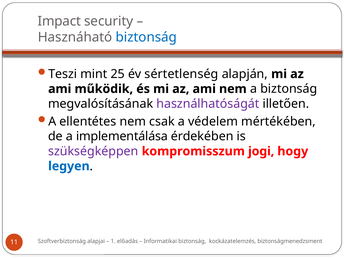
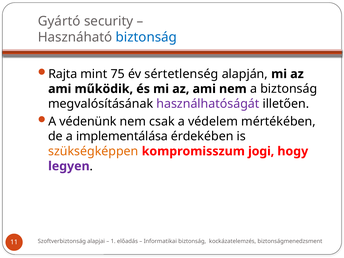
Impact: Impact -> Gyártó
Teszi: Teszi -> Rajta
25: 25 -> 75
ellentétes: ellentétes -> védenünk
szükségképpen colour: purple -> orange
legyen colour: blue -> purple
